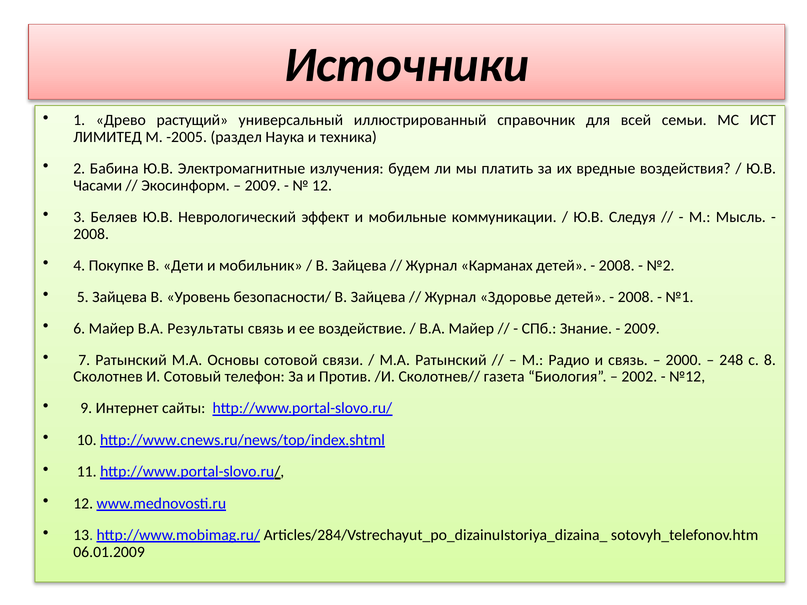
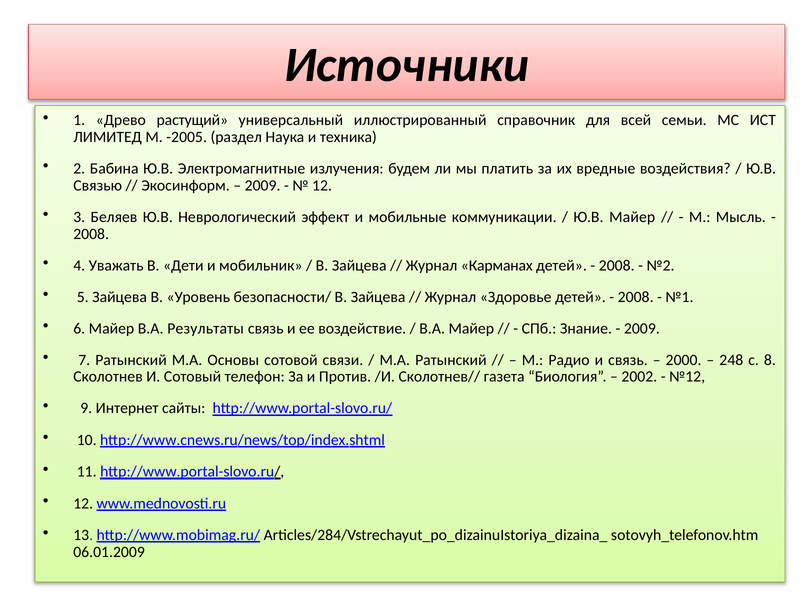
Часами: Часами -> Связью
Ю.В Следуя: Следуя -> Майер
Покупке: Покупке -> Уважать
